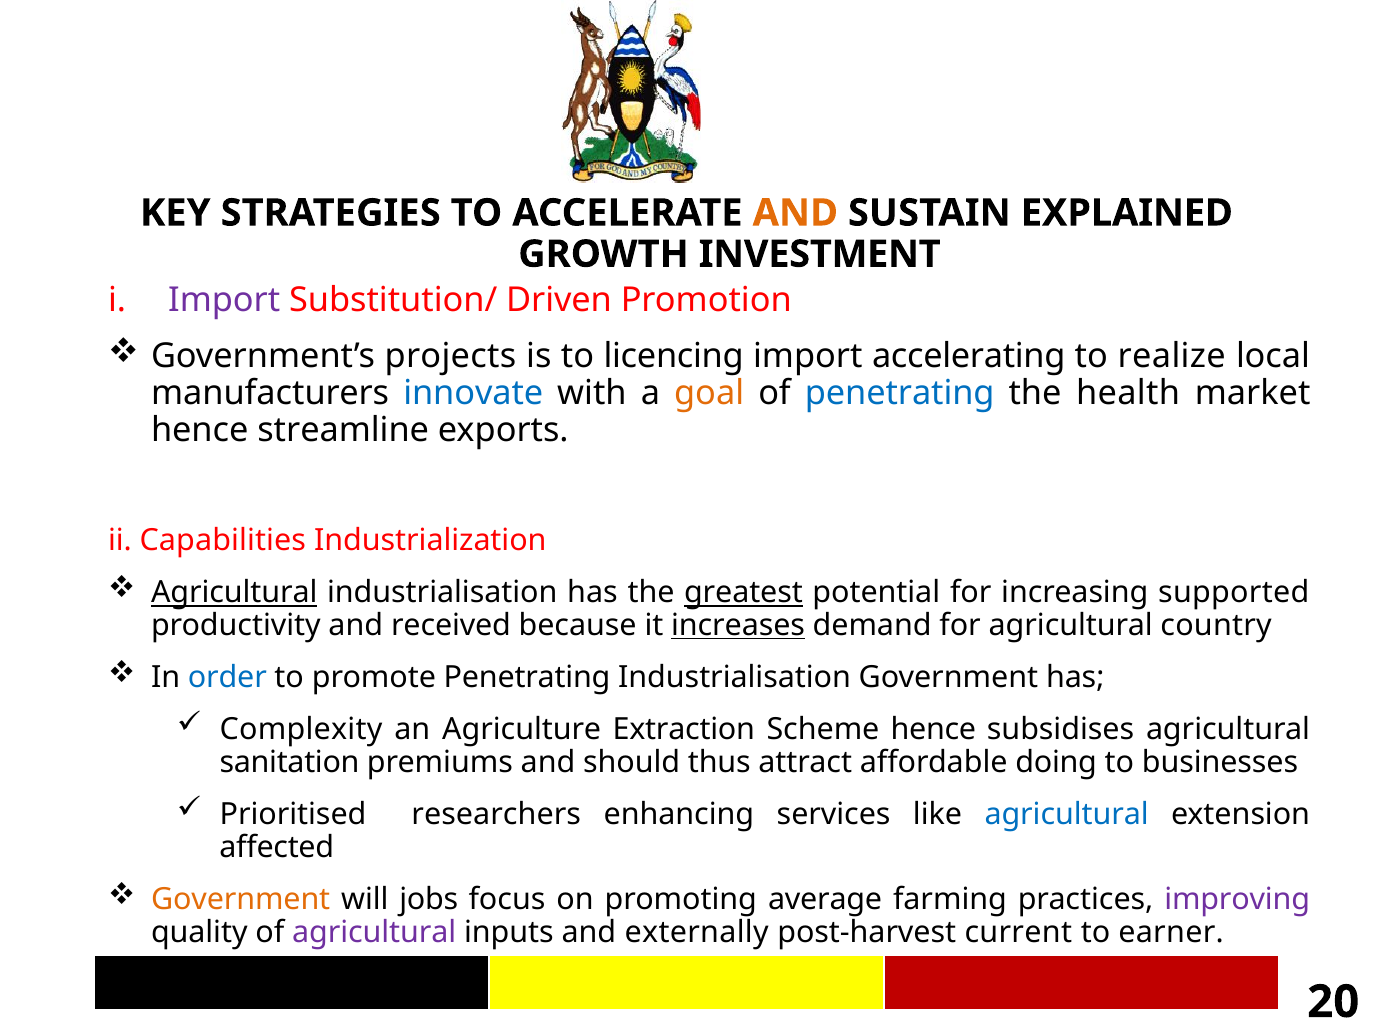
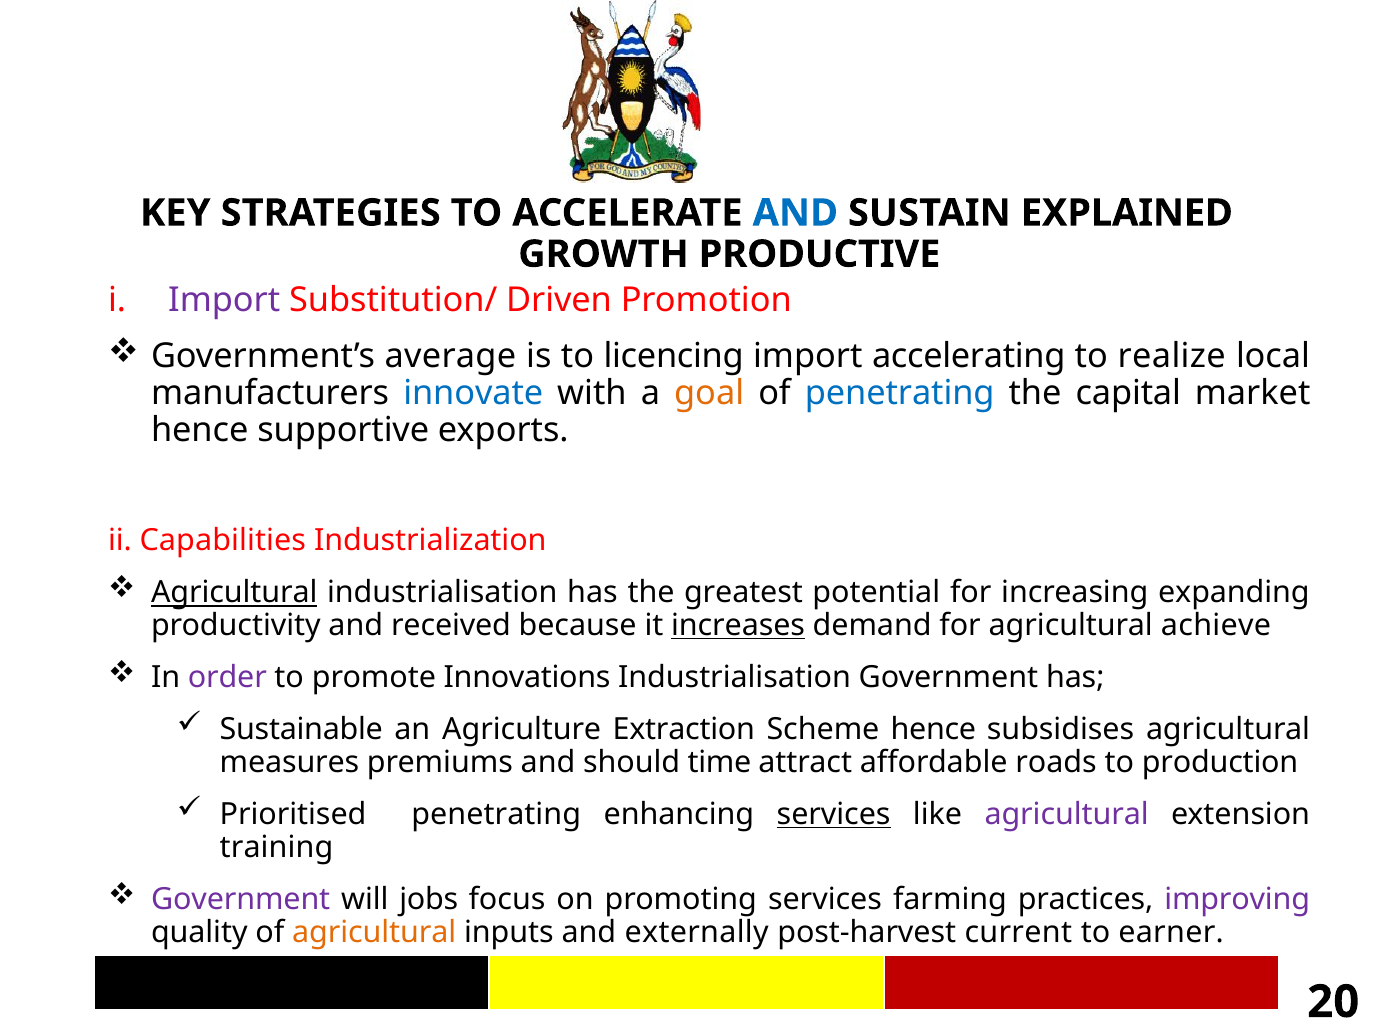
AND at (795, 213) colour: orange -> blue
INVESTMENT: INVESTMENT -> PRODUCTIVE
projects: projects -> average
health: health -> capital
streamline: streamline -> supportive
greatest underline: present -> none
supported: supported -> expanding
country: country -> achieve
order colour: blue -> purple
promote Penetrating: Penetrating -> Innovations
Complexity: Complexity -> Sustainable
sanitation: sanitation -> measures
thus: thus -> time
doing: doing -> roads
businesses: businesses -> production
Prioritised researchers: researchers -> penetrating
services at (834, 814) underline: none -> present
agricultural at (1067, 814) colour: blue -> purple
affected: affected -> training
Government at (241, 899) colour: orange -> purple
promoting average: average -> services
agricultural at (374, 932) colour: purple -> orange
